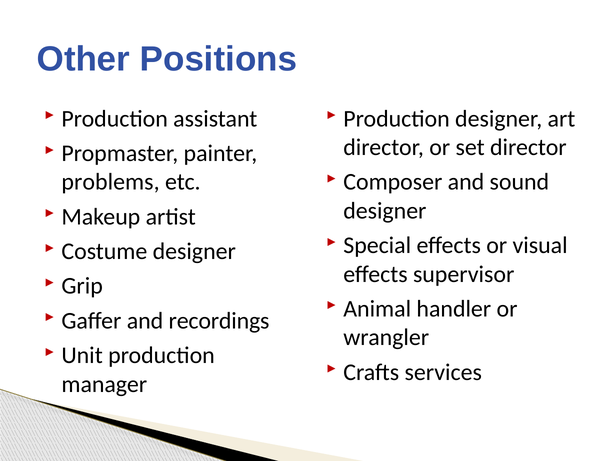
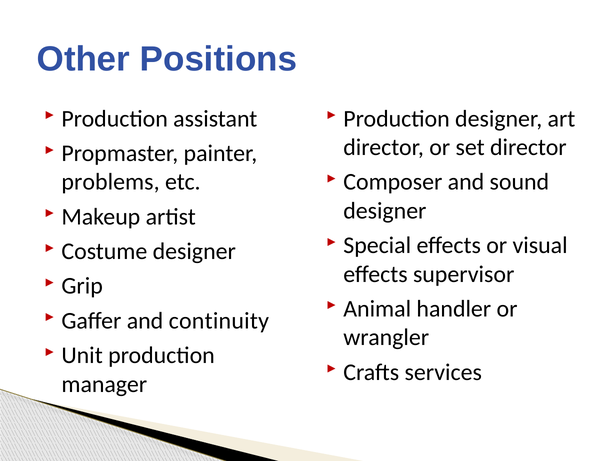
recordings: recordings -> continuity
